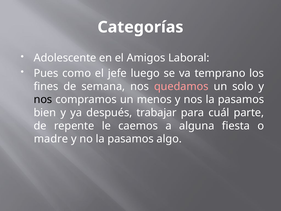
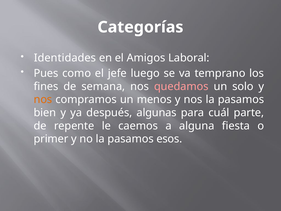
Adolescente: Adolescente -> Identidades
nos at (43, 99) colour: black -> orange
trabajar: trabajar -> algunas
madre: madre -> primer
algo: algo -> esos
